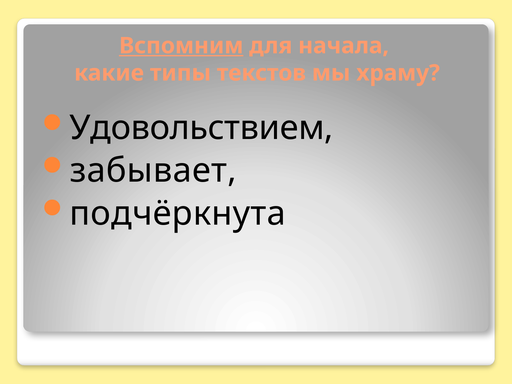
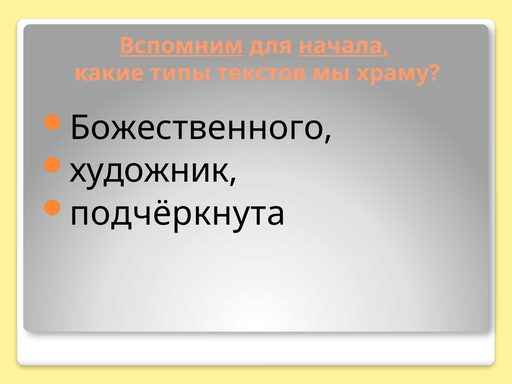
начала underline: none -> present
Удовольствием: Удовольствием -> Божественного
забывает: забывает -> художник
